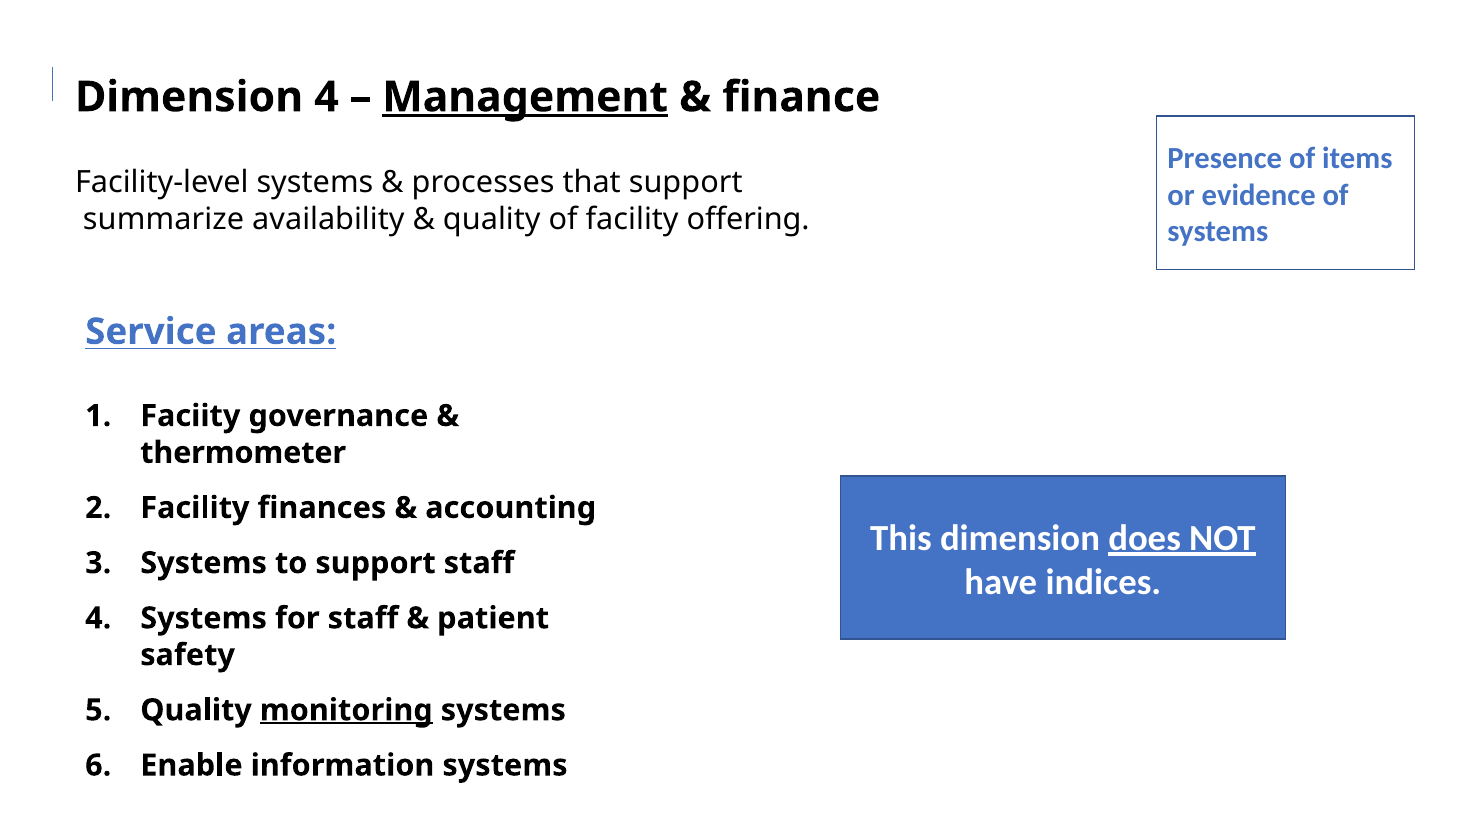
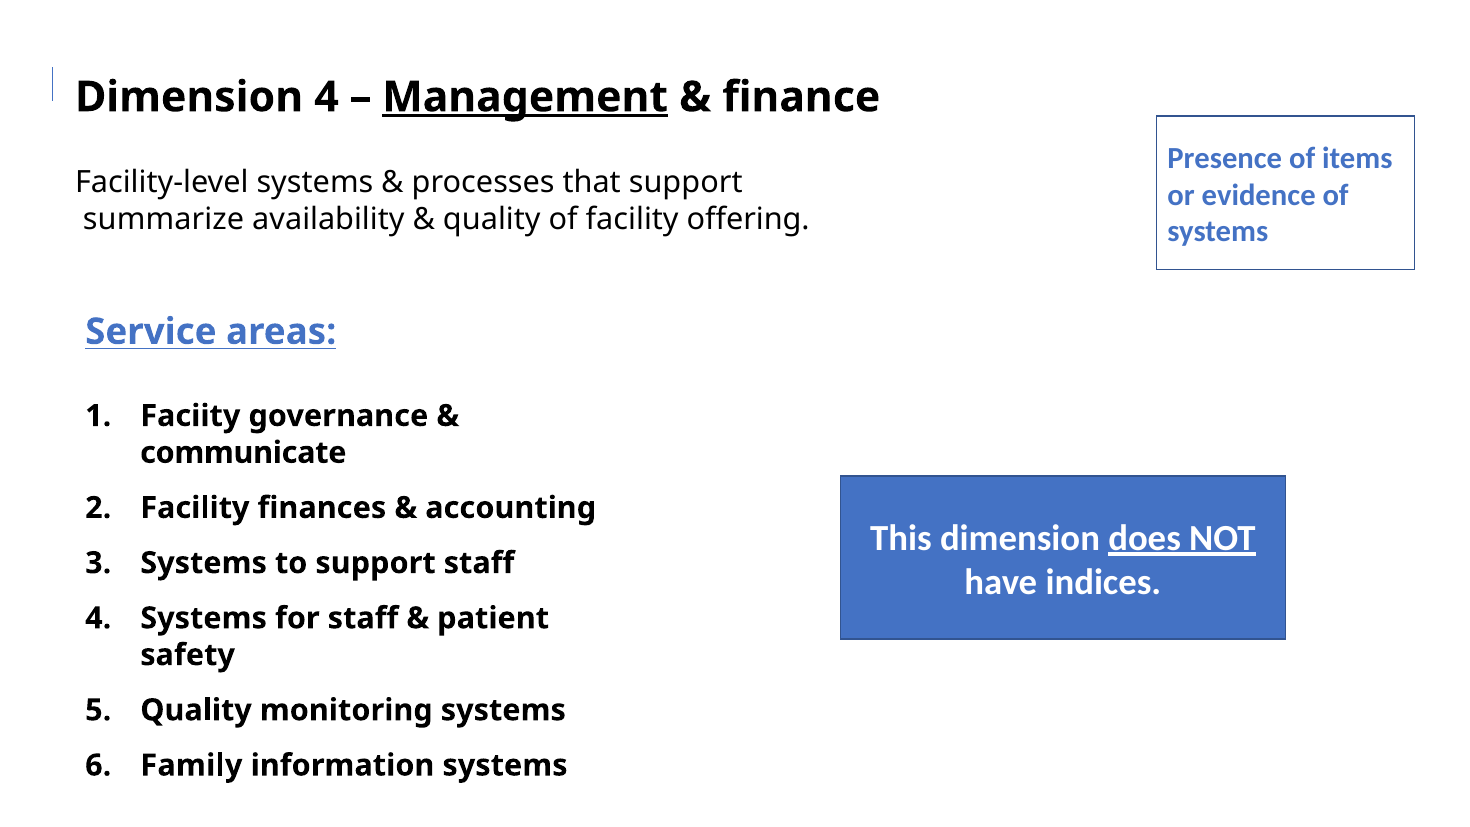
thermometer: thermometer -> communicate
monitoring underline: present -> none
Enable: Enable -> Family
